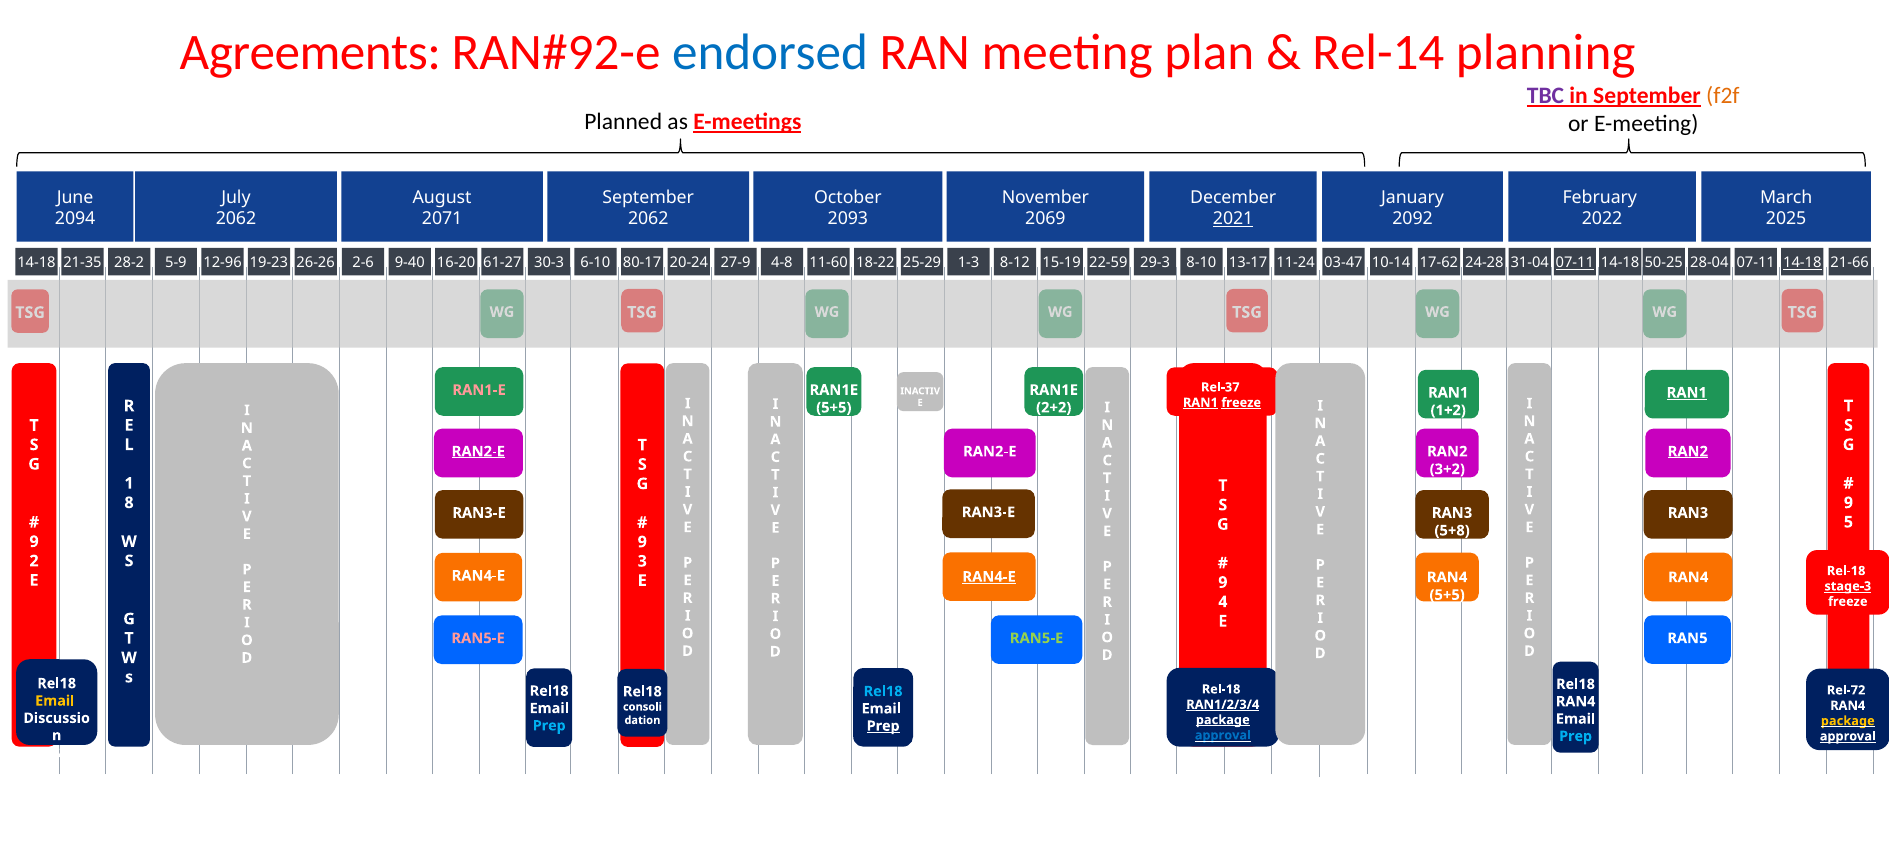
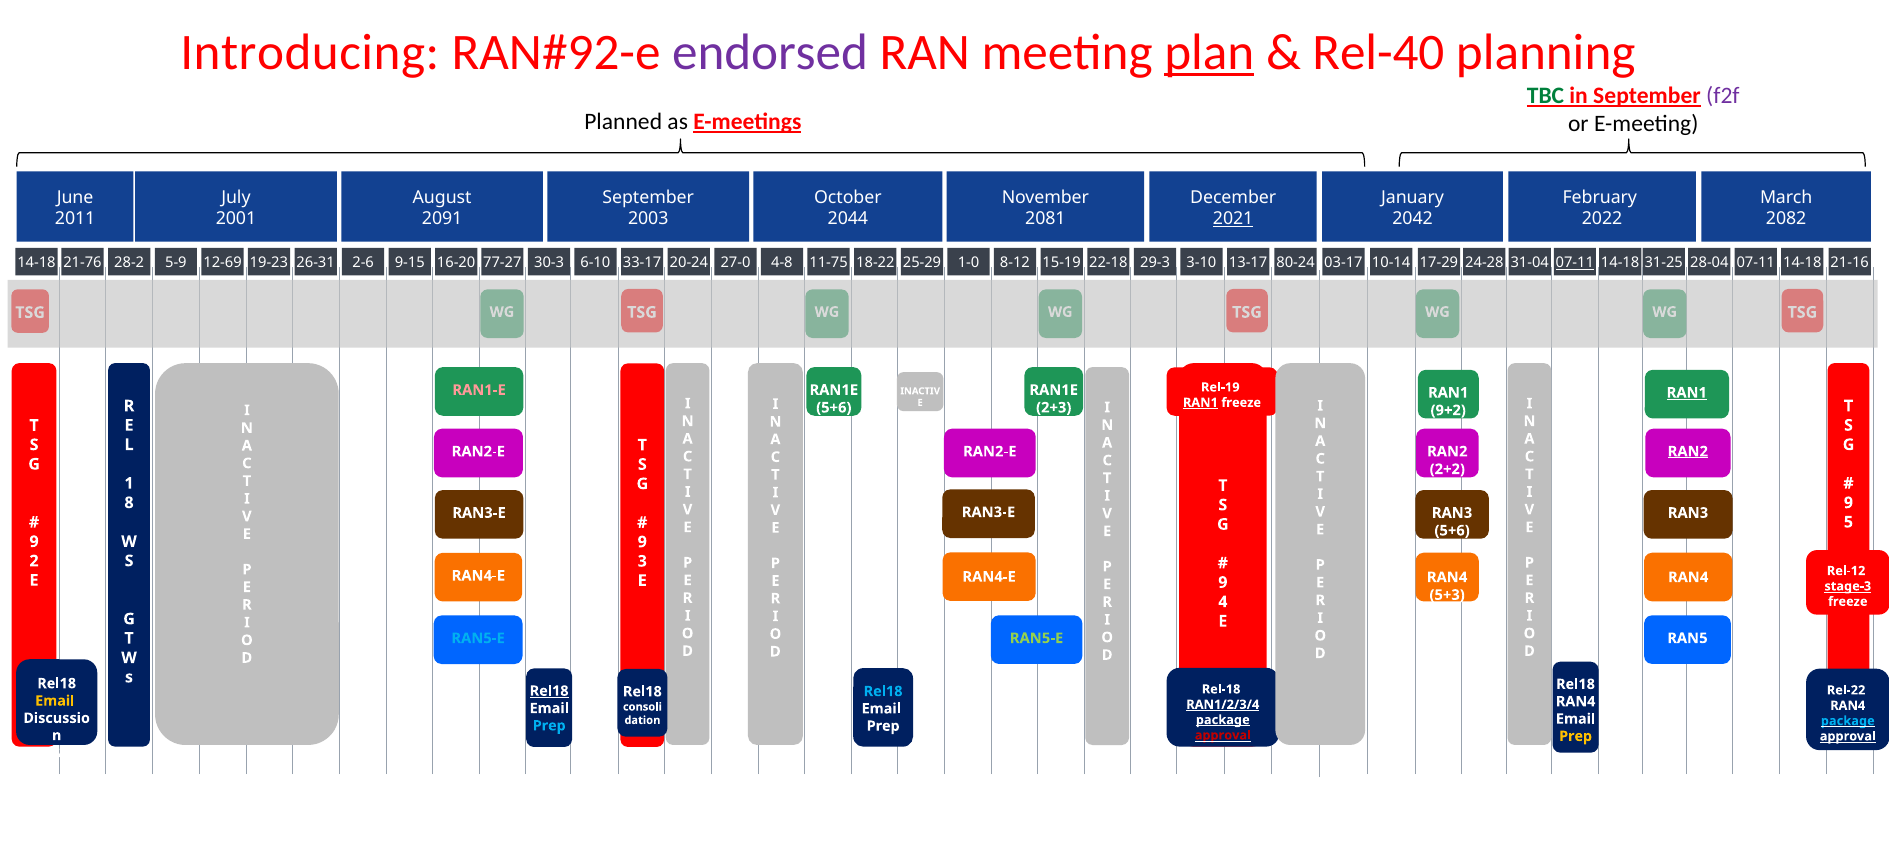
Agreements: Agreements -> Introducing
endorsed colour: blue -> purple
plan underline: none -> present
Rel-14: Rel-14 -> Rel-40
TBC colour: purple -> green
f2f colour: orange -> purple
2094: 2094 -> 2011
2062 at (236, 218): 2062 -> 2001
2071: 2071 -> 2091
2062 at (648, 218): 2062 -> 2003
2093: 2093 -> 2044
2069: 2069 -> 2081
2092: 2092 -> 2042
2025: 2025 -> 2082
21-35: 21-35 -> 21-76
12-96: 12-96 -> 12-69
26-26: 26-26 -> 26-31
9-40: 9-40 -> 9-15
61-27: 61-27 -> 77-27
80-17: 80-17 -> 33-17
27-9: 27-9 -> 27-0
11-60: 11-60 -> 11-75
1-3: 1-3 -> 1-0
22-59: 22-59 -> 22-18
8-10: 8-10 -> 3-10
11-24: 11-24 -> 80-24
03-47: 03-47 -> 03-17
17-62: 17-62 -> 17-29
50-25: 50-25 -> 31-25
14-18 at (1802, 263) underline: present -> none
21-66: 21-66 -> 21-16
Rel-37: Rel-37 -> Rel-19
freeze at (1241, 403) underline: present -> none
5+5 at (834, 408): 5+5 -> 5+6
2+2: 2+2 -> 2+3
1+2: 1+2 -> 9+2
RAN2-E at (478, 451) underline: present -> none
3+2: 3+2 -> 2+2
5+8 at (1452, 531): 5+8 -> 5+6
Rel-18 at (1846, 571): Rel-18 -> Rel-12
RAN4-E at (989, 577) underline: present -> none
5+5 at (1447, 595): 5+5 -> 5+3
RAN5-E at (478, 638) colour: pink -> light blue
Rel-72: Rel-72 -> Rel-22
Rel18 at (549, 691) underline: none -> present
package at (1848, 721) colour: yellow -> light blue
Prep at (883, 726) underline: present -> none
approval at (1223, 735) colour: blue -> red
Prep at (1576, 736) colour: light blue -> yellow
